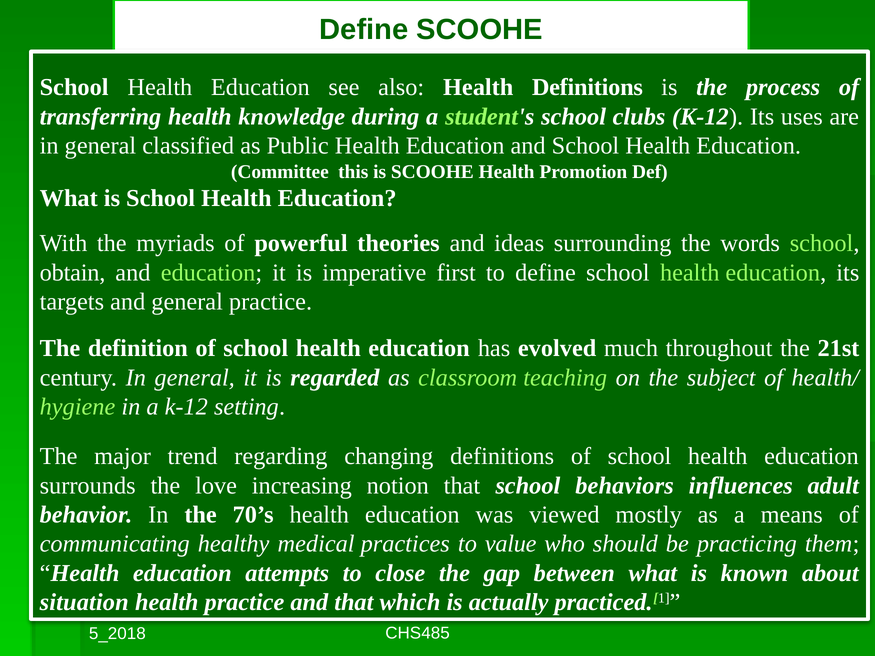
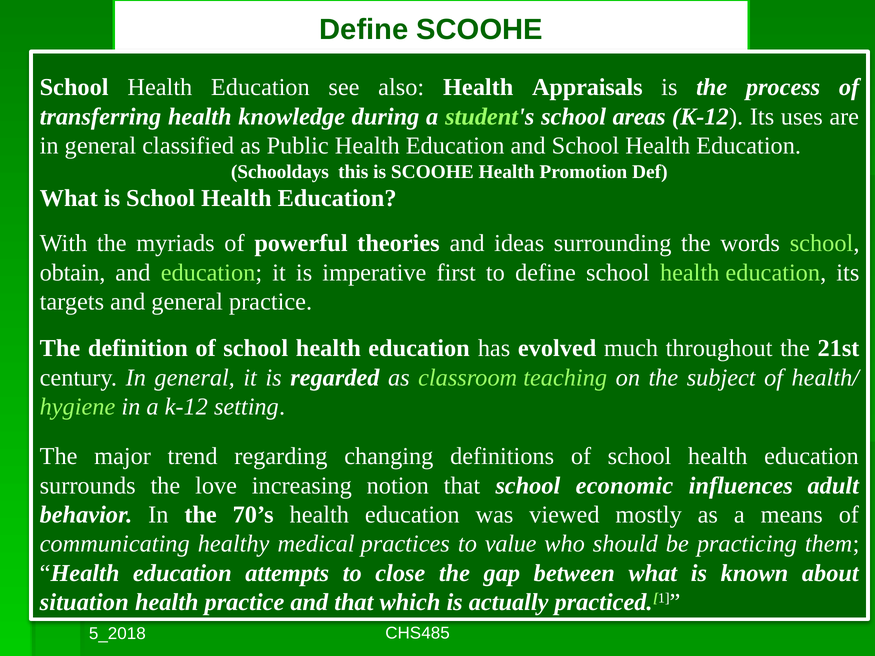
Health Definitions: Definitions -> Appraisals
clubs: clubs -> areas
Committee: Committee -> Schooldays
behaviors: behaviors -> economic
